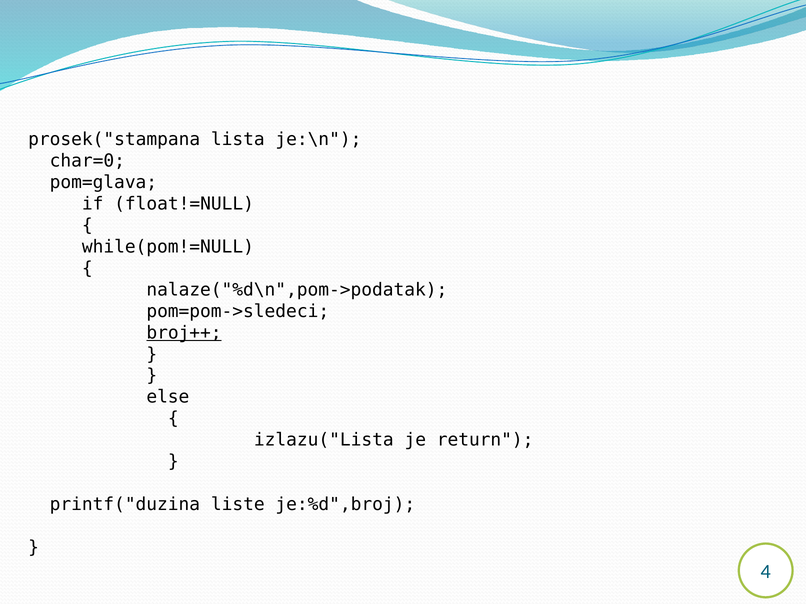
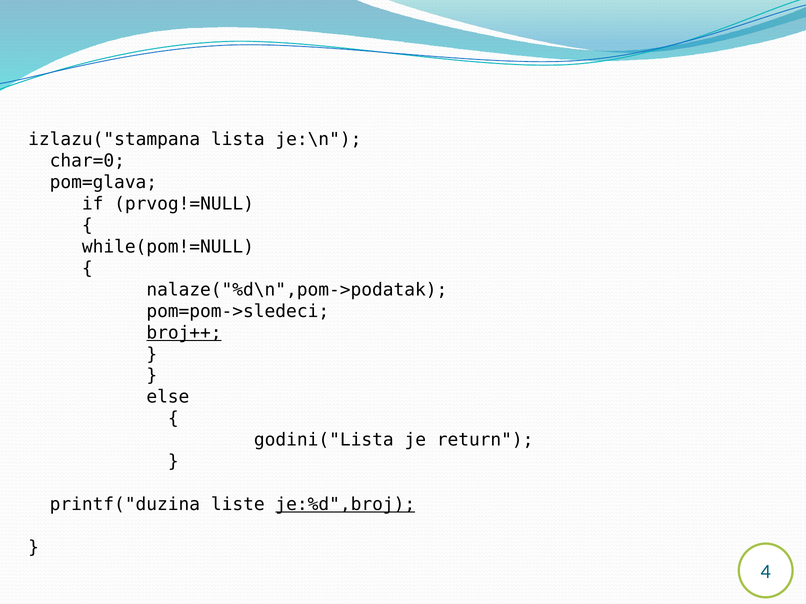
prosek("stampana: prosek("stampana -> izlazu("stampana
float!=NULL: float!=NULL -> prvog!=NULL
izlazu("Lista: izlazu("Lista -> godini("Lista
je:%d",broj underline: none -> present
